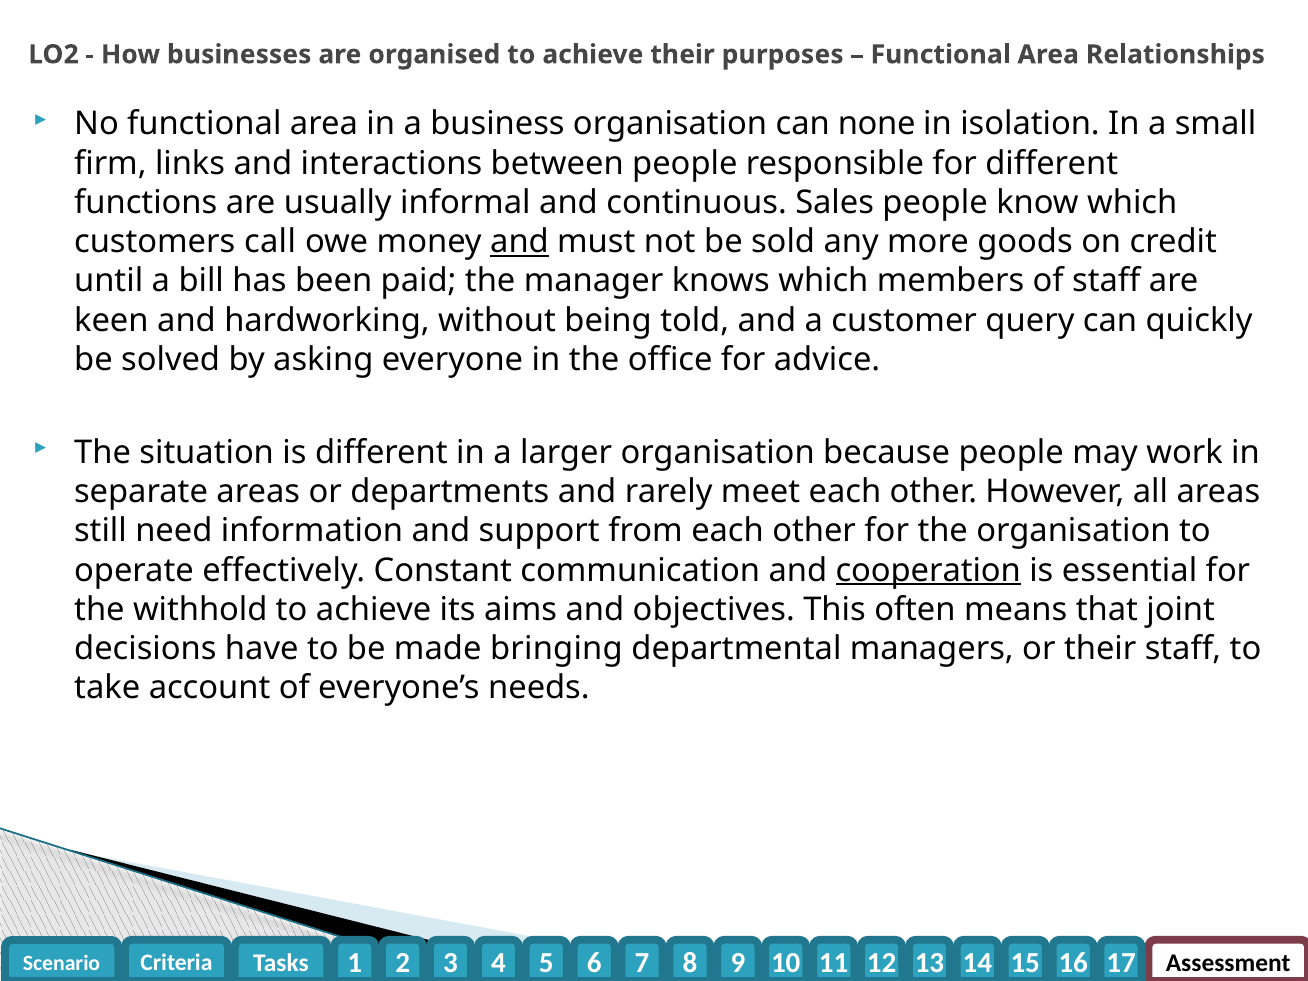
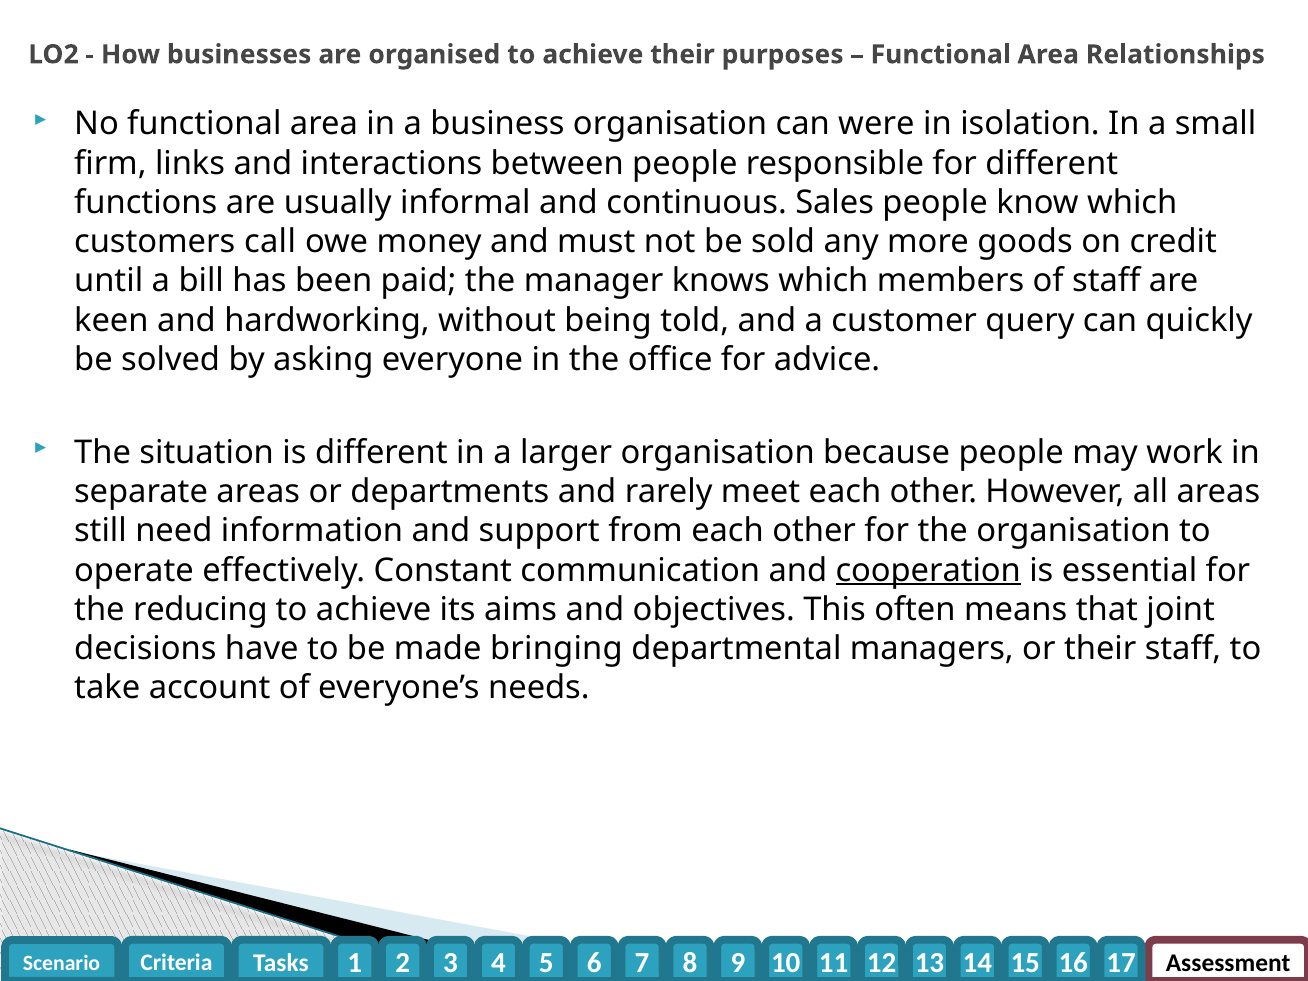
none: none -> were
and at (520, 242) underline: present -> none
withhold: withhold -> reducing
